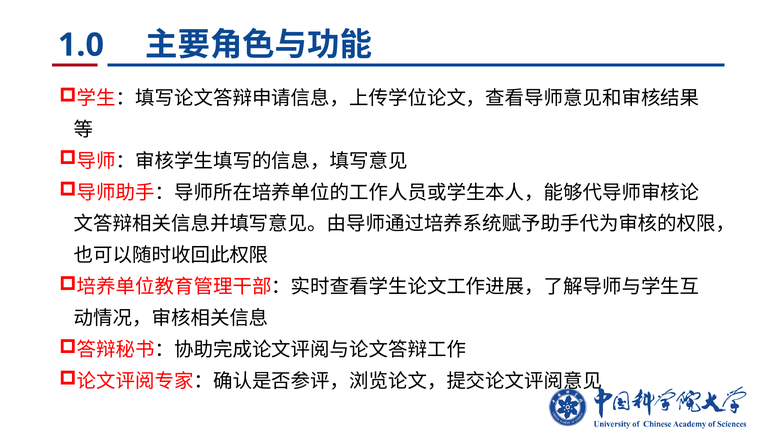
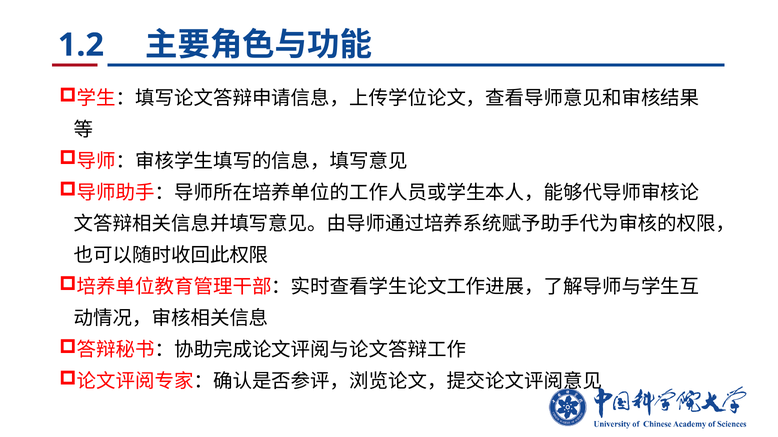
1.0: 1.0 -> 1.2
